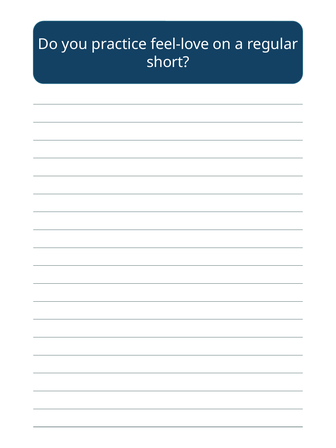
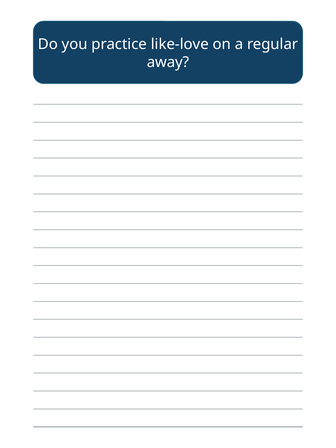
feel-love: feel-love -> like-love
short: short -> away
